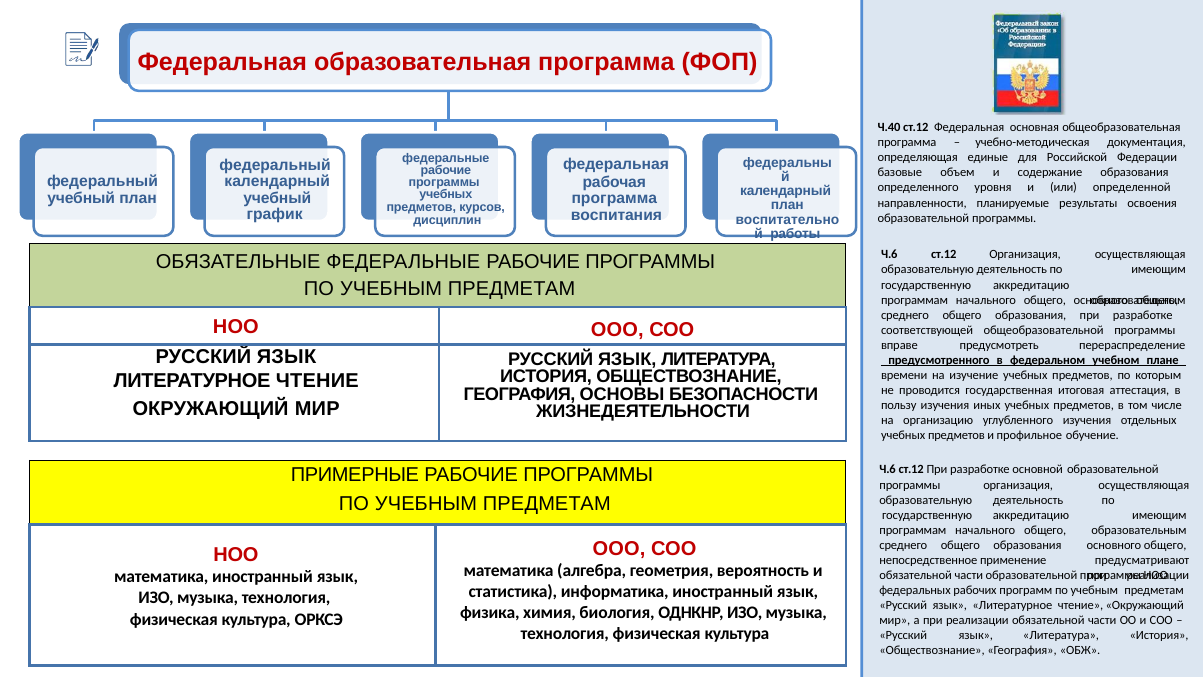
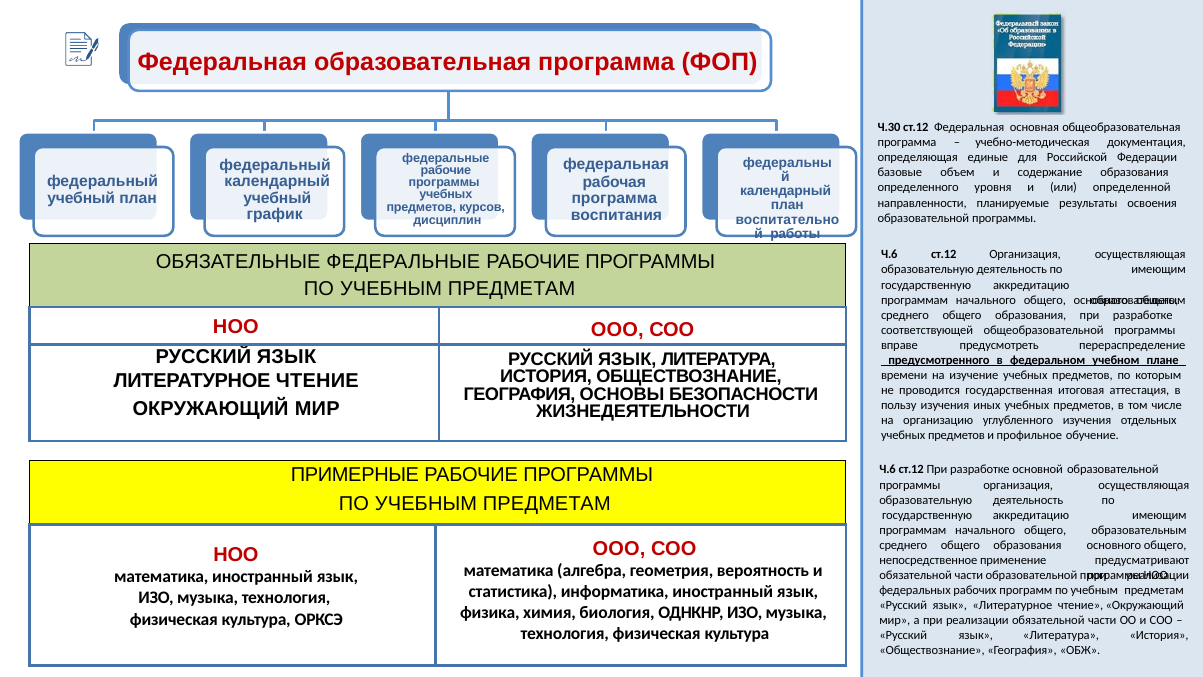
Ч.40: Ч.40 -> Ч.30
